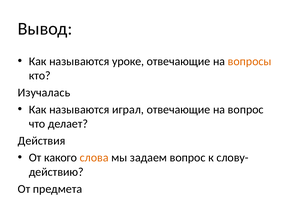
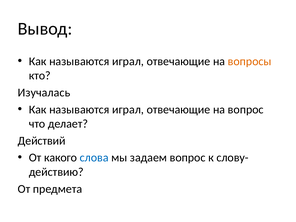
уроке at (128, 61): уроке -> играл
Действия: Действия -> Действий
слова colour: orange -> blue
